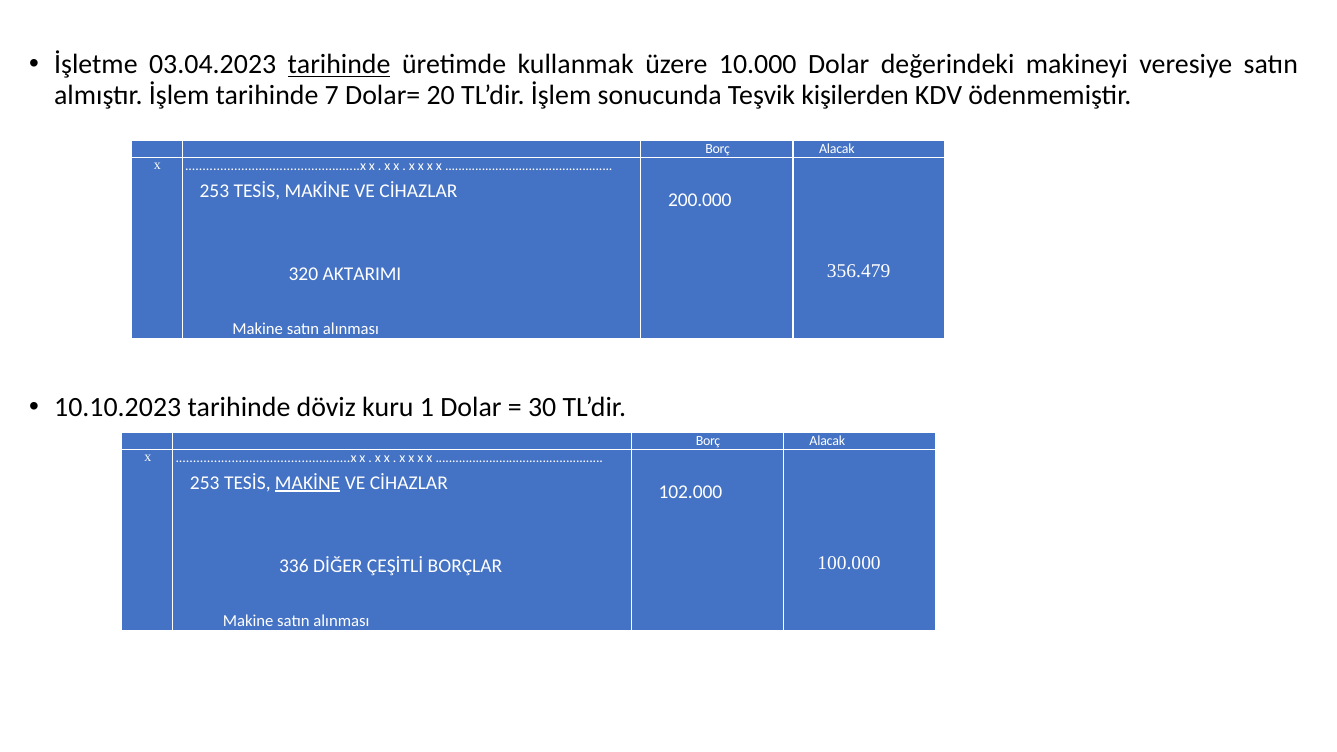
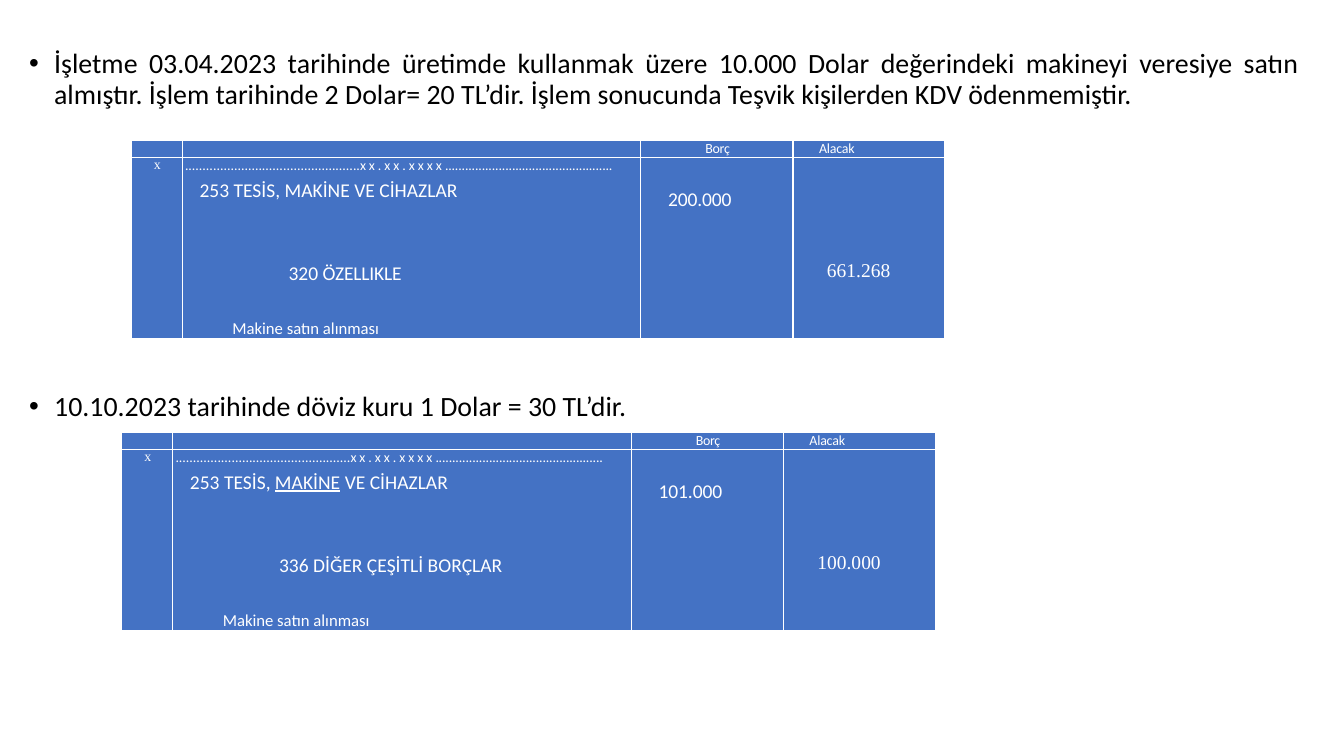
tarihinde at (339, 65) underline: present -> none
7: 7 -> 2
356.479: 356.479 -> 661.268
AKTARIMI: AKTARIMI -> ÖZELLIKLE
102.000: 102.000 -> 101.000
